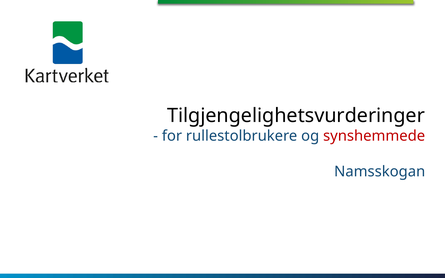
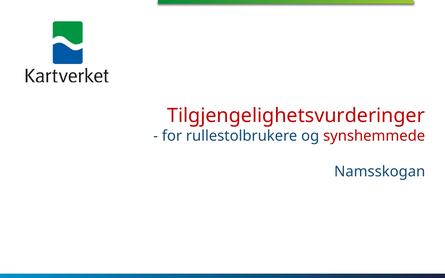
Tilgjengelighetsvurderinger colour: black -> red
